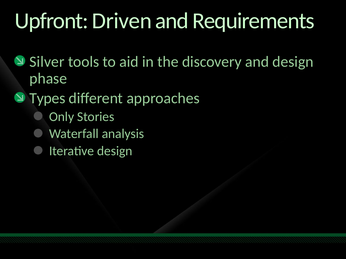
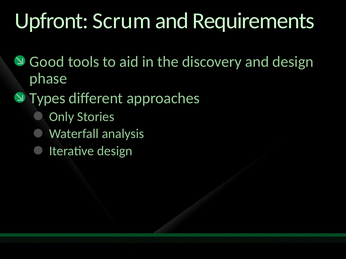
Driven: Driven -> Scrum
Silver: Silver -> Good
